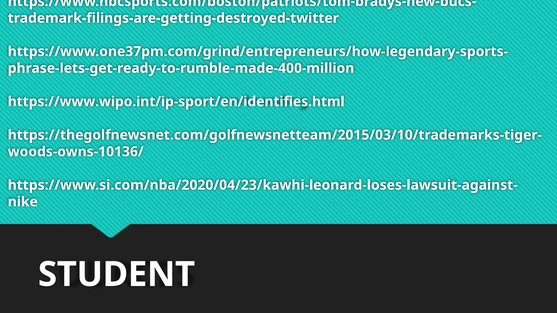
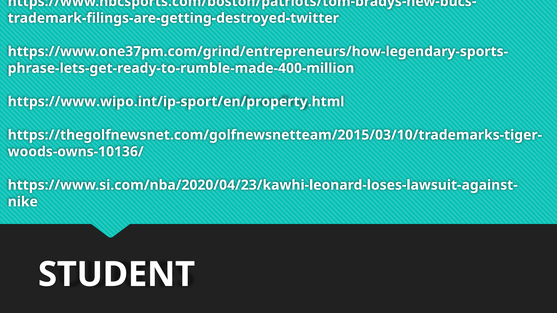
https://www.wipo.int/ip-sport/en/identifies.html: https://www.wipo.int/ip-sport/en/identifies.html -> https://www.wipo.int/ip-sport/en/property.html
